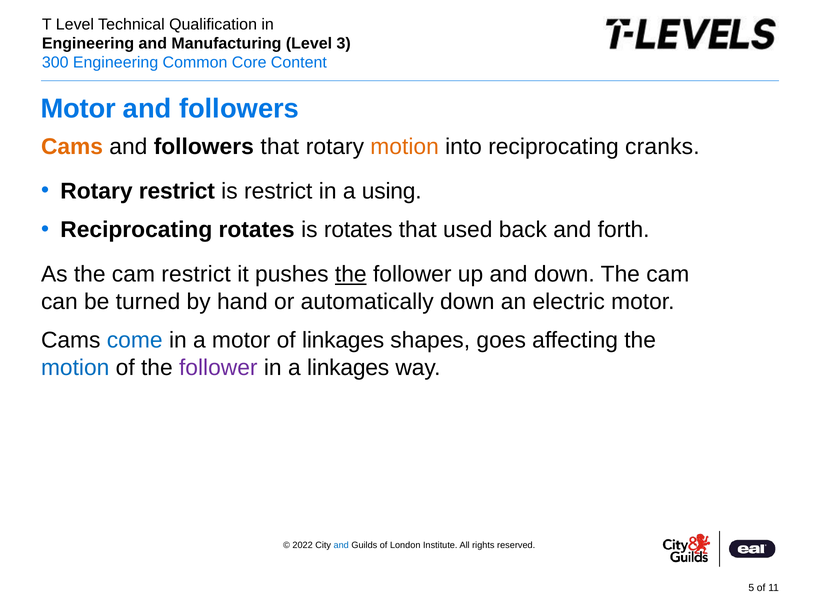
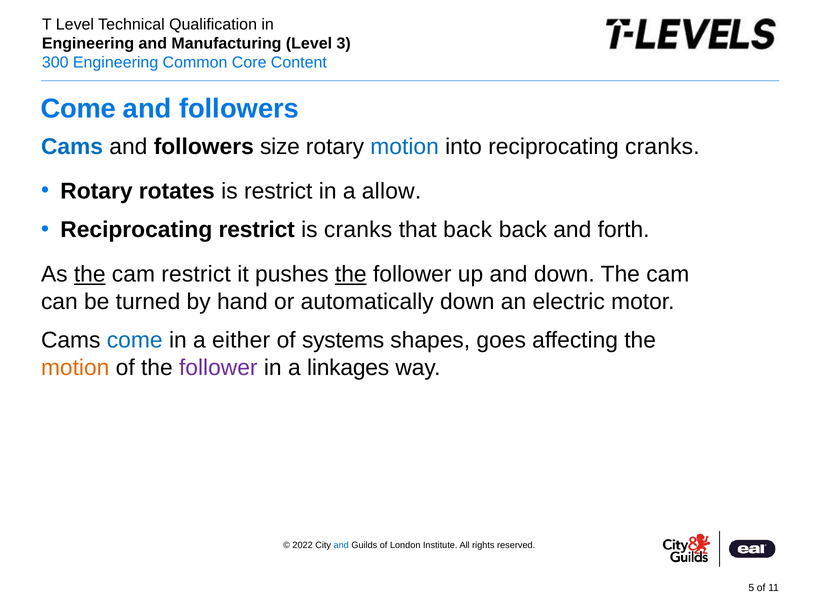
Motor at (78, 109): Motor -> Come
Cams at (72, 147) colour: orange -> blue
followers that: that -> size
motion at (405, 147) colour: orange -> blue
Rotary restrict: restrict -> rotates
using: using -> allow
Reciprocating rotates: rotates -> restrict
is rotates: rotates -> cranks
that used: used -> back
the at (90, 274) underline: none -> present
a motor: motor -> either
of linkages: linkages -> systems
motion at (75, 368) colour: blue -> orange
